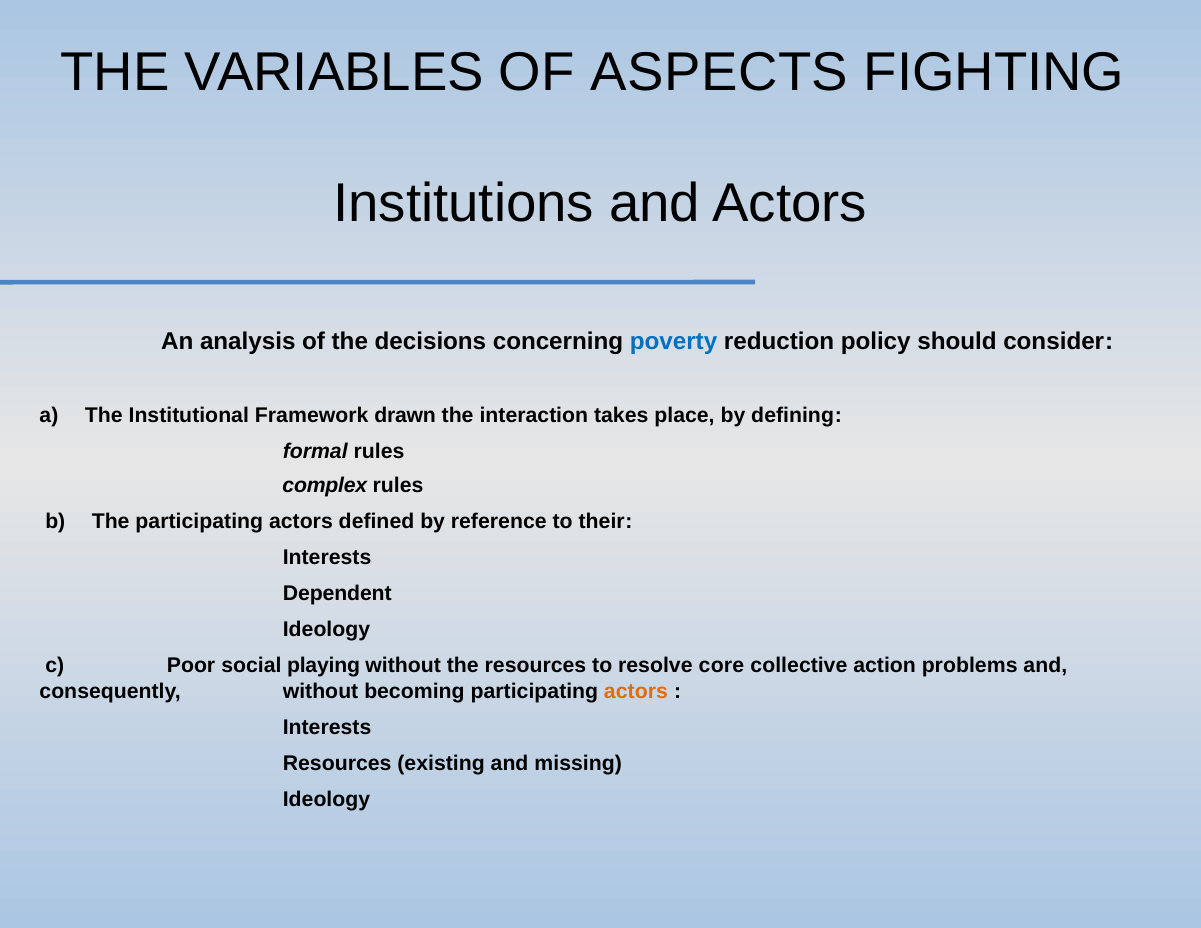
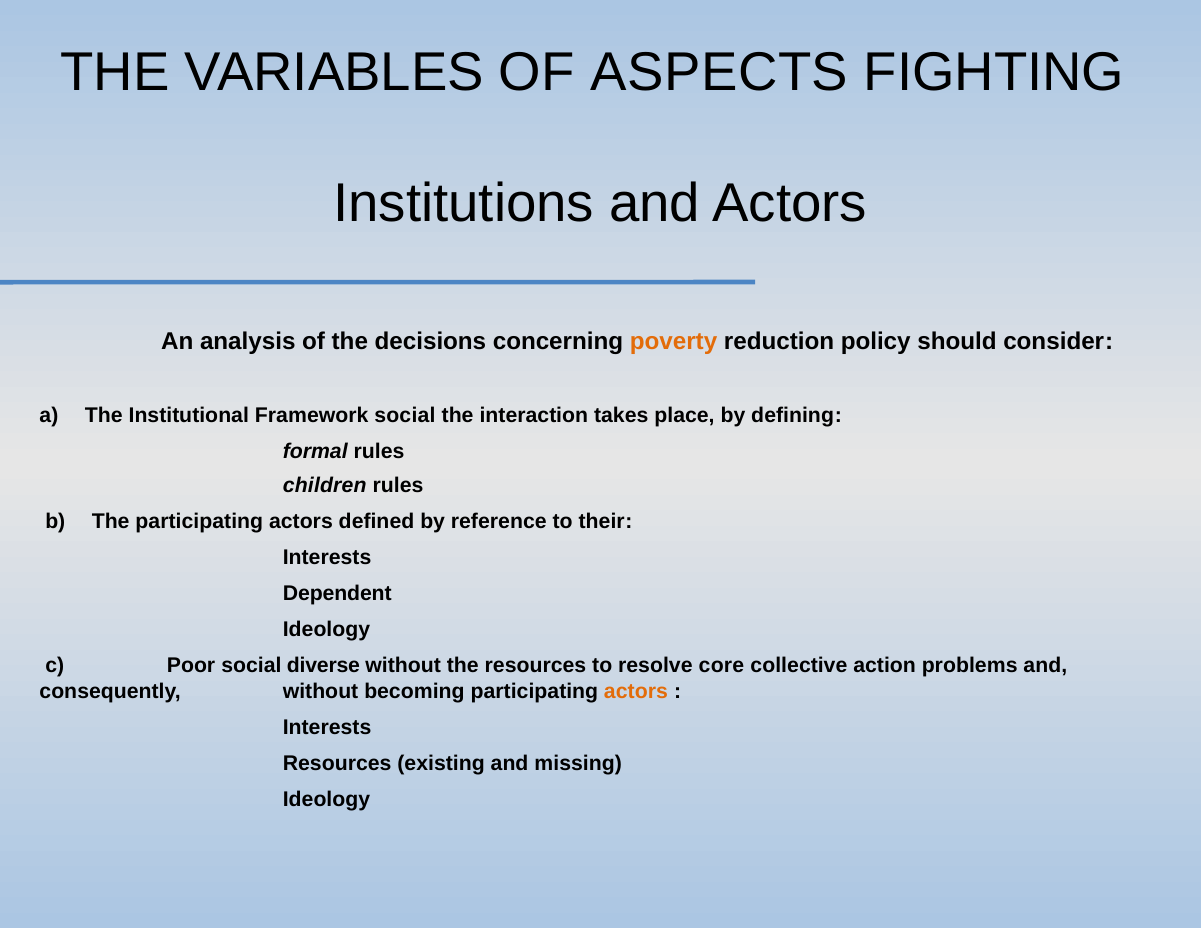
poverty colour: blue -> orange
Framework drawn: drawn -> social
complex: complex -> children
playing: playing -> diverse
